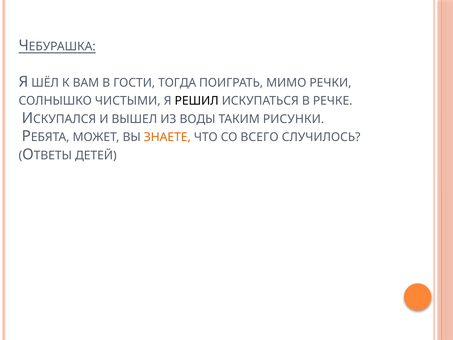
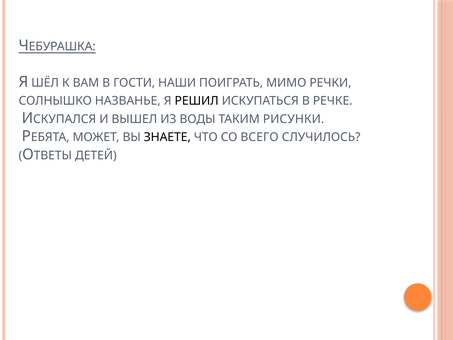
ТОГДА: ТОГДА -> НАШИ
ЧИСТЫМИ: ЧИСТЫМИ -> НАЗВАНЬЕ
ЗНАЕТЕ colour: orange -> black
